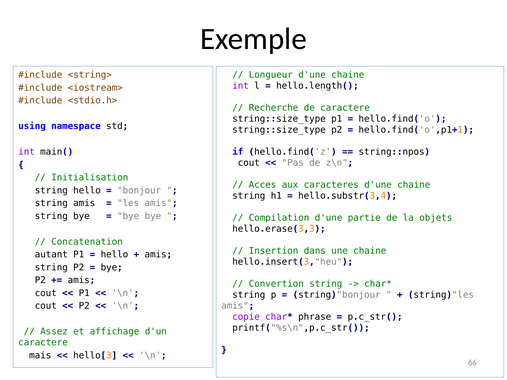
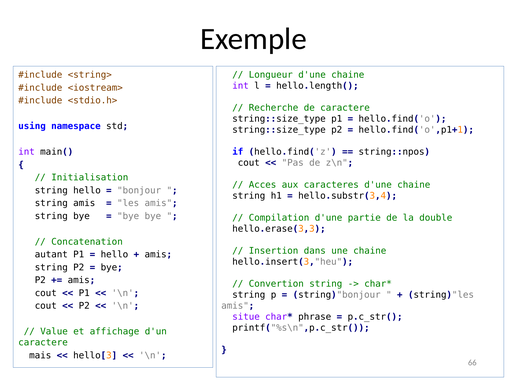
objets: objets -> double
copie: copie -> situe
Assez: Assez -> Value
